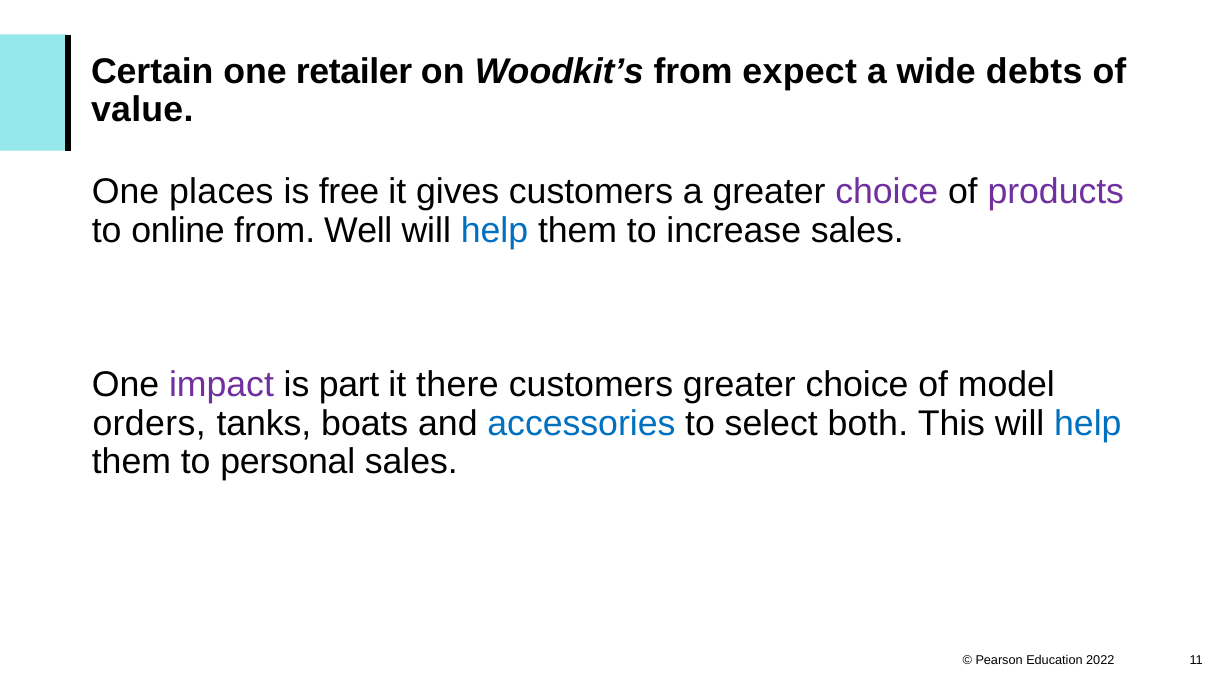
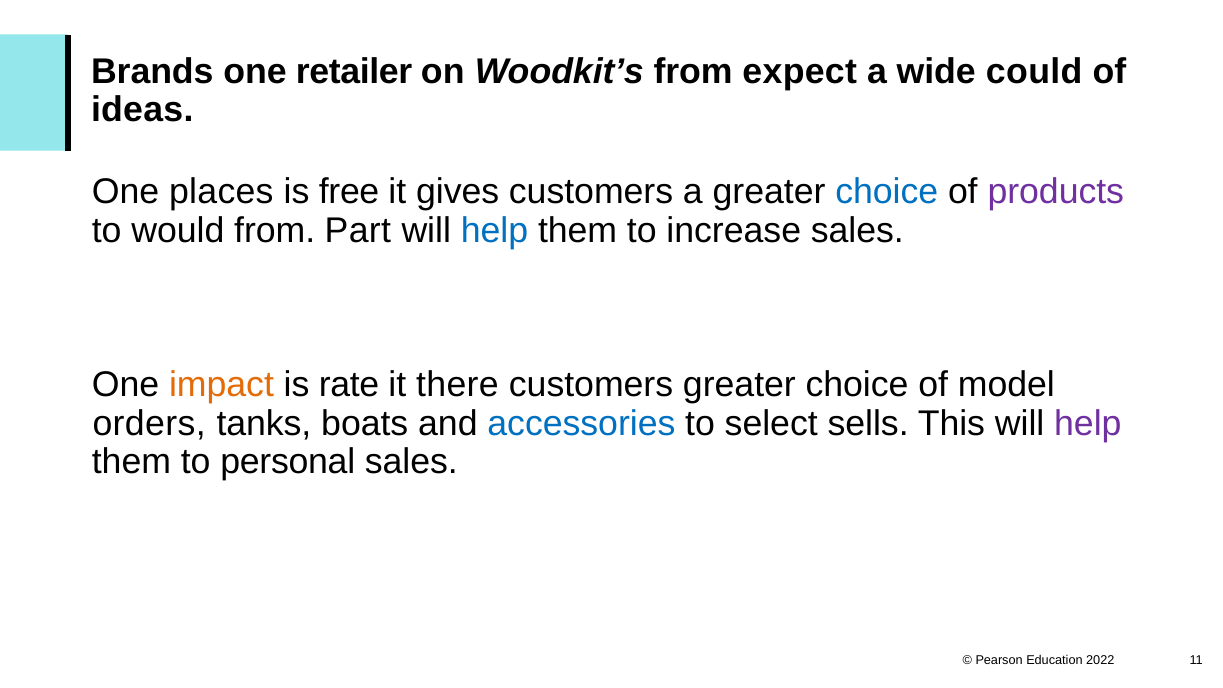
Certain: Certain -> Brands
debts: debts -> could
value: value -> ideas
choice at (887, 192) colour: purple -> blue
online: online -> would
Well: Well -> Part
impact colour: purple -> orange
part: part -> rate
both: both -> sells
help at (1088, 423) colour: blue -> purple
